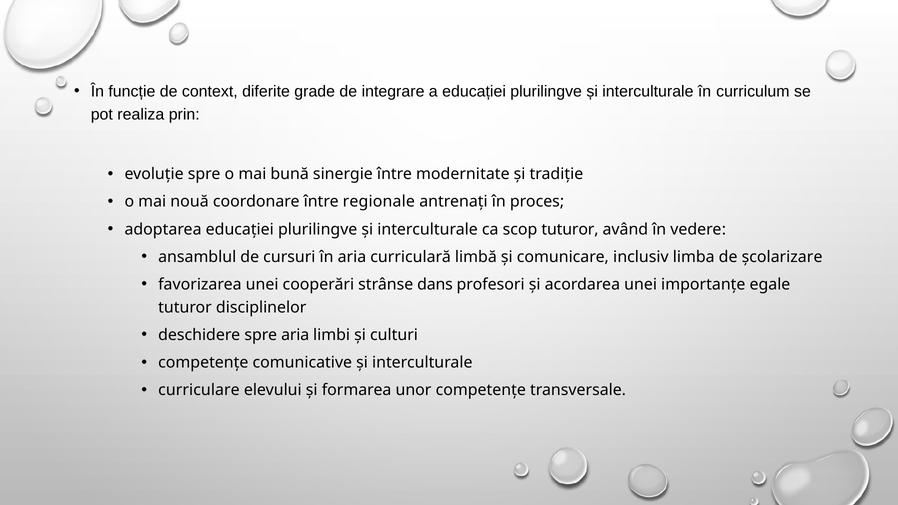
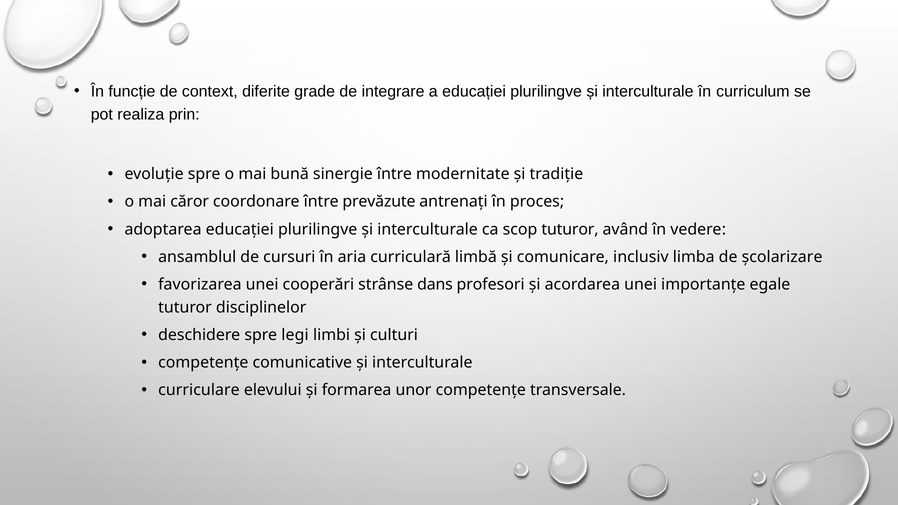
nouă: nouă -> căror
regionale: regionale -> prevăzute
spre aria: aria -> legi
